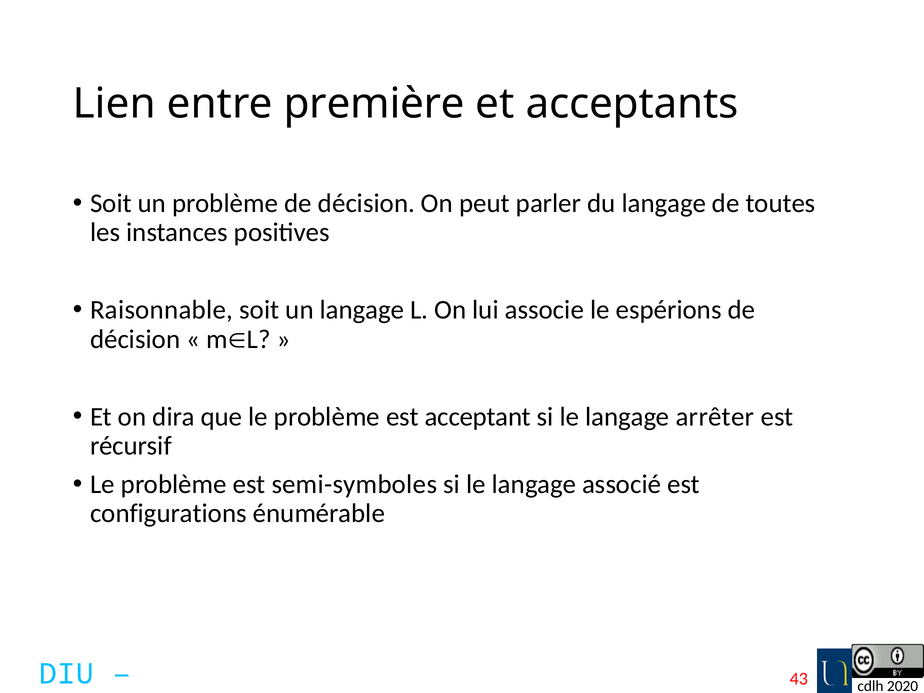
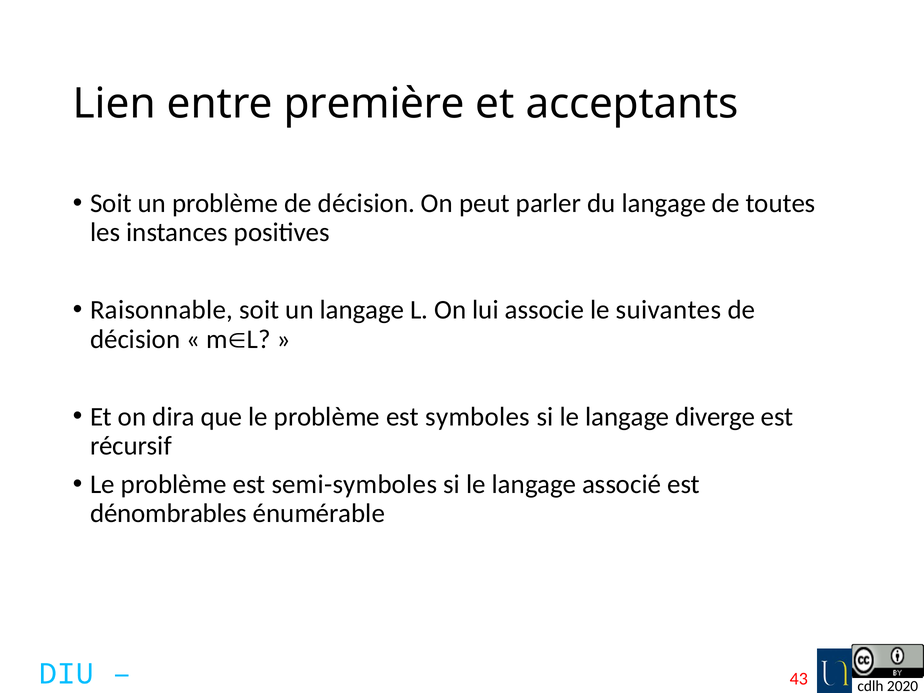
espérions: espérions -> suivantes
acceptant: acceptant -> symboles
arrêter: arrêter -> diverge
configurations: configurations -> dénombrables
